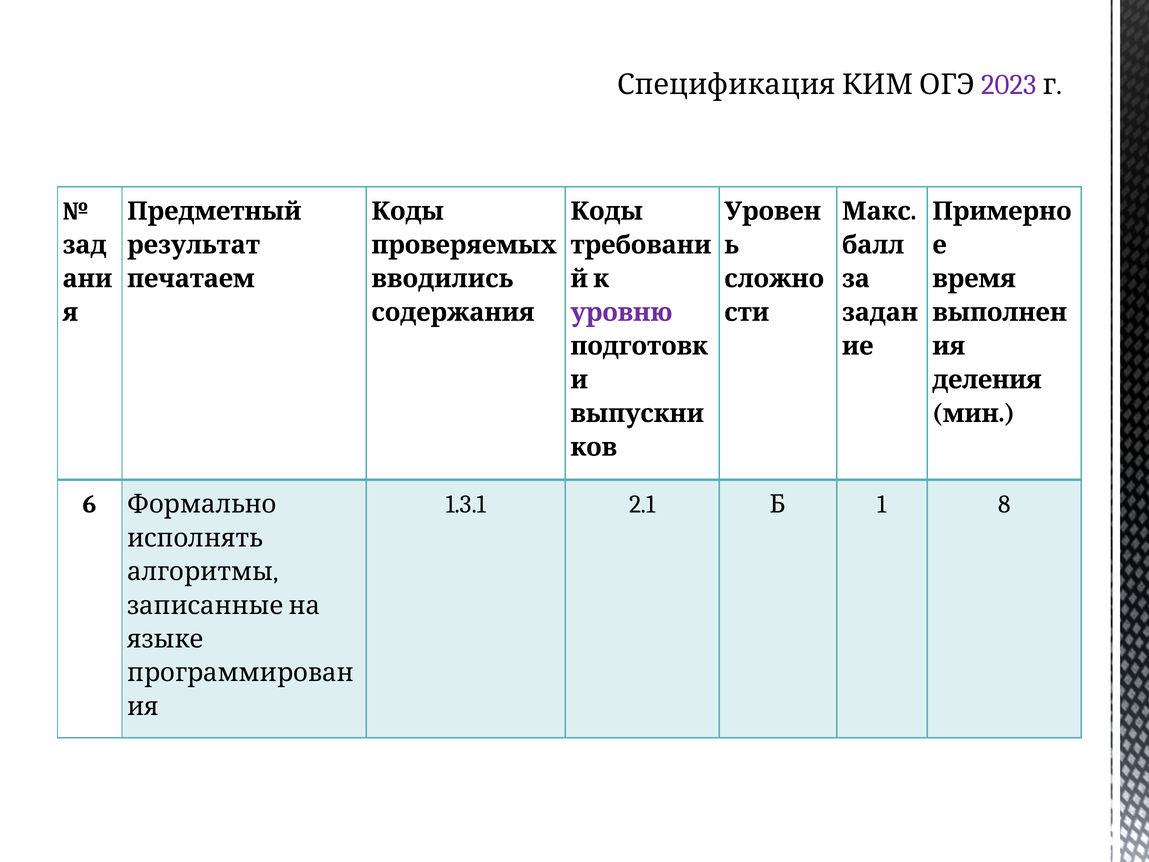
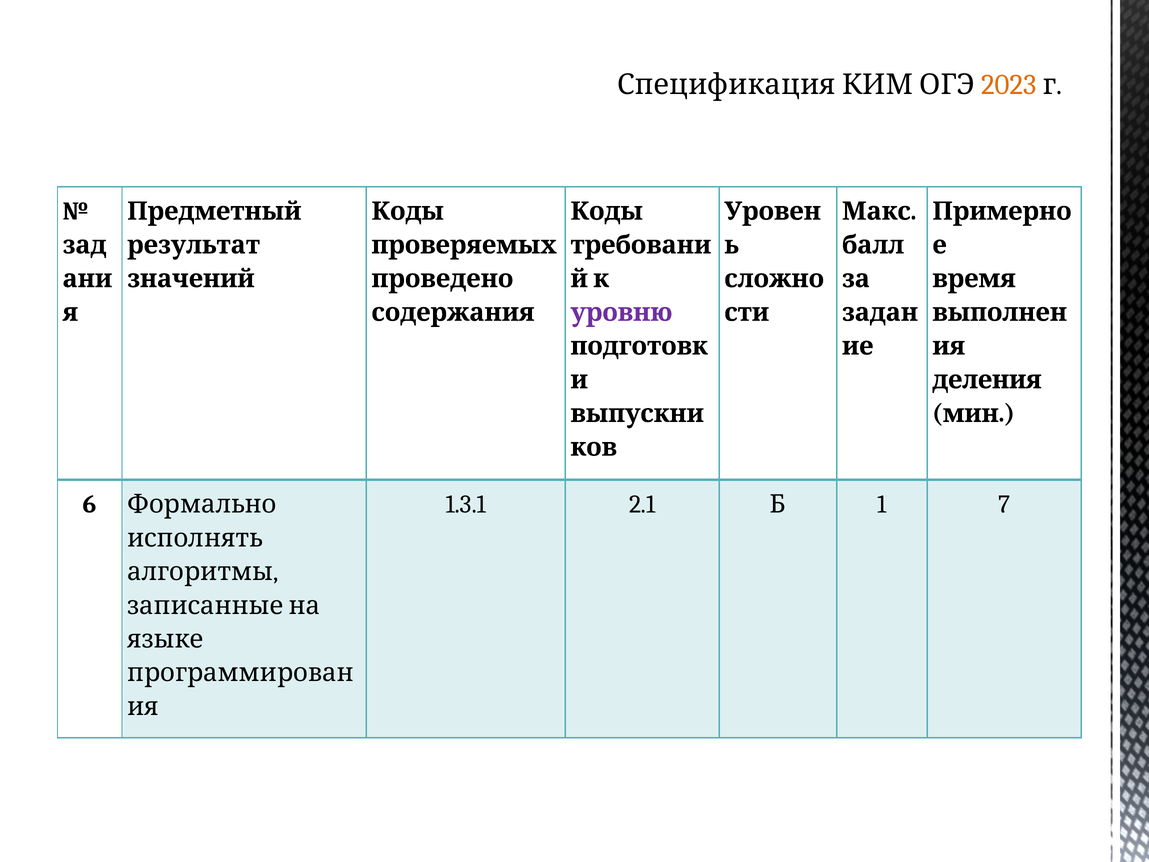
2023 colour: purple -> orange
печатаем: печатаем -> значений
вводились: вводились -> проведено
8: 8 -> 7
